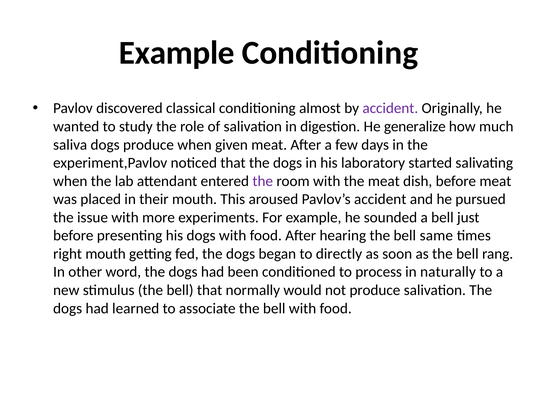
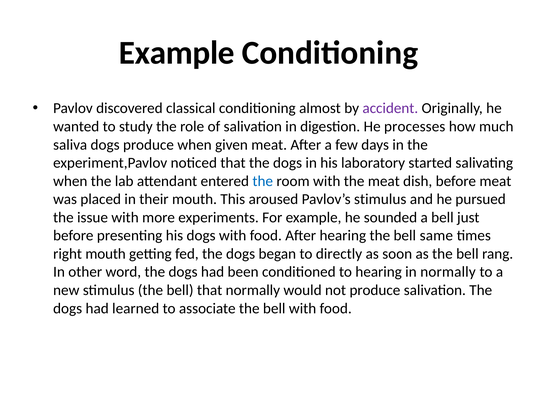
generalize: generalize -> processes
the at (263, 181) colour: purple -> blue
Pavlov’s accident: accident -> stimulus
to process: process -> hearing
in naturally: naturally -> normally
